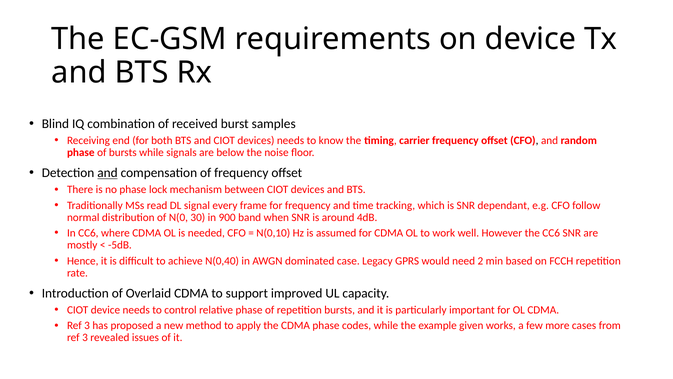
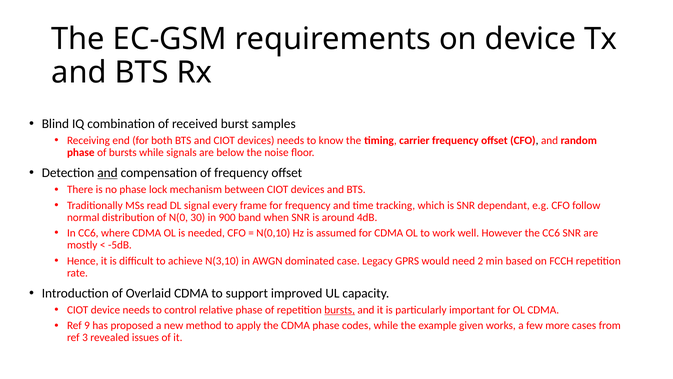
N(0,40: N(0,40 -> N(3,10
bursts at (340, 310) underline: none -> present
3 at (87, 325): 3 -> 9
